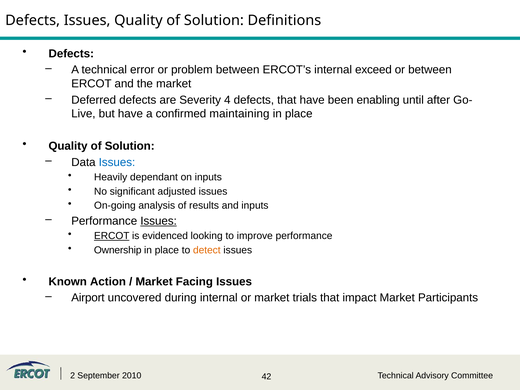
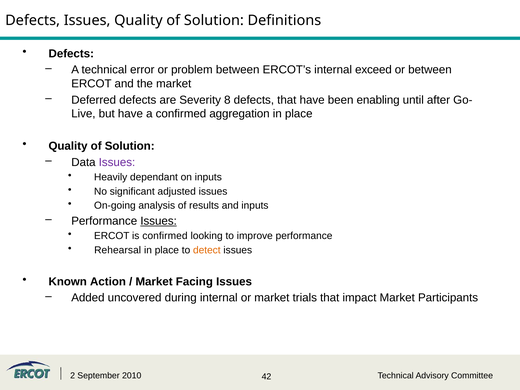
4: 4 -> 8
maintaining: maintaining -> aggregation
Issues at (117, 162) colour: blue -> purple
ERCOT at (112, 236) underline: present -> none
is evidenced: evidenced -> confirmed
Ownership: Ownership -> Rehearsal
Airport: Airport -> Added
